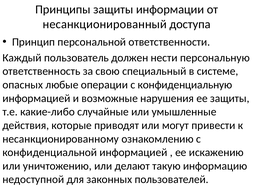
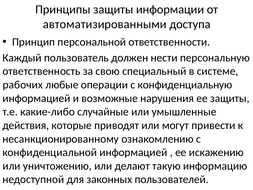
несанкционированный: несанкционированный -> автоматизированными
опасных: опасных -> рабочих
